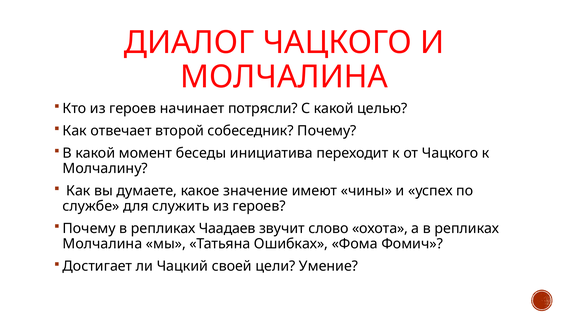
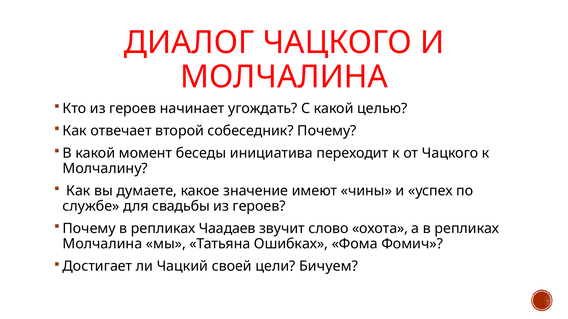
потрясли: потрясли -> угождать
служить: служить -> свадьбы
Умение: Умение -> Бичуем
